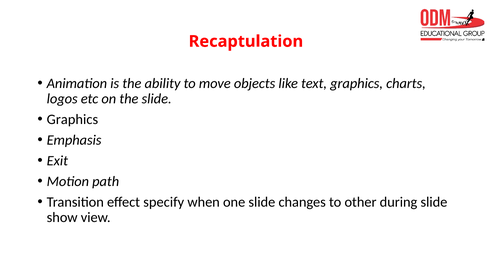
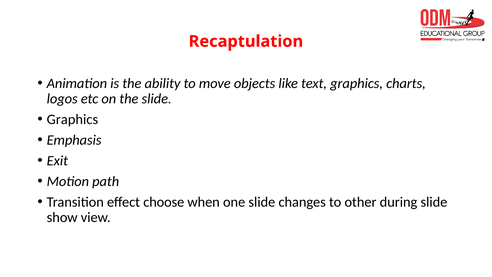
specify: specify -> choose
